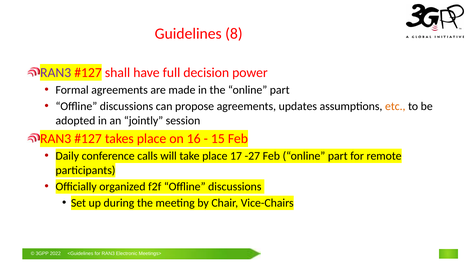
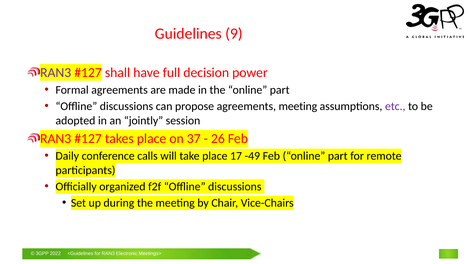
8: 8 -> 9
agreements updates: updates -> meeting
etc colour: orange -> purple
16: 16 -> 37
15: 15 -> 26
-27: -27 -> -49
